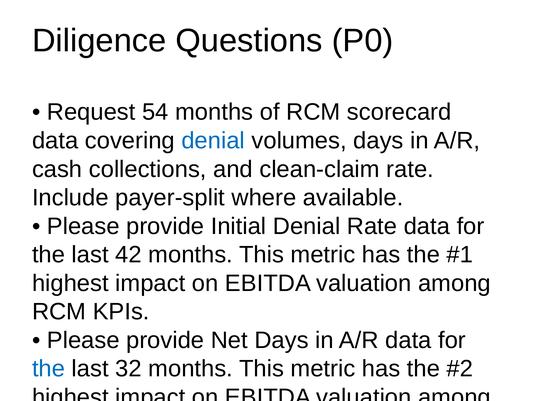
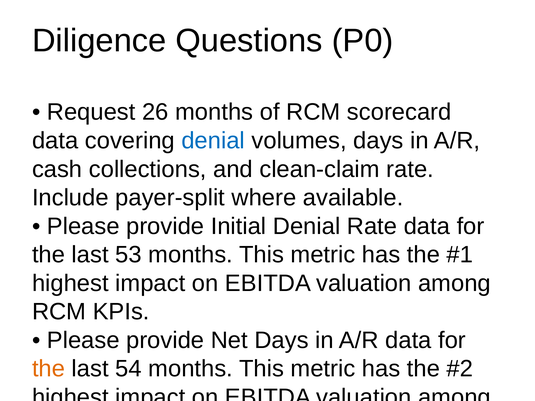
54: 54 -> 26
42: 42 -> 53
the at (49, 369) colour: blue -> orange
32: 32 -> 54
